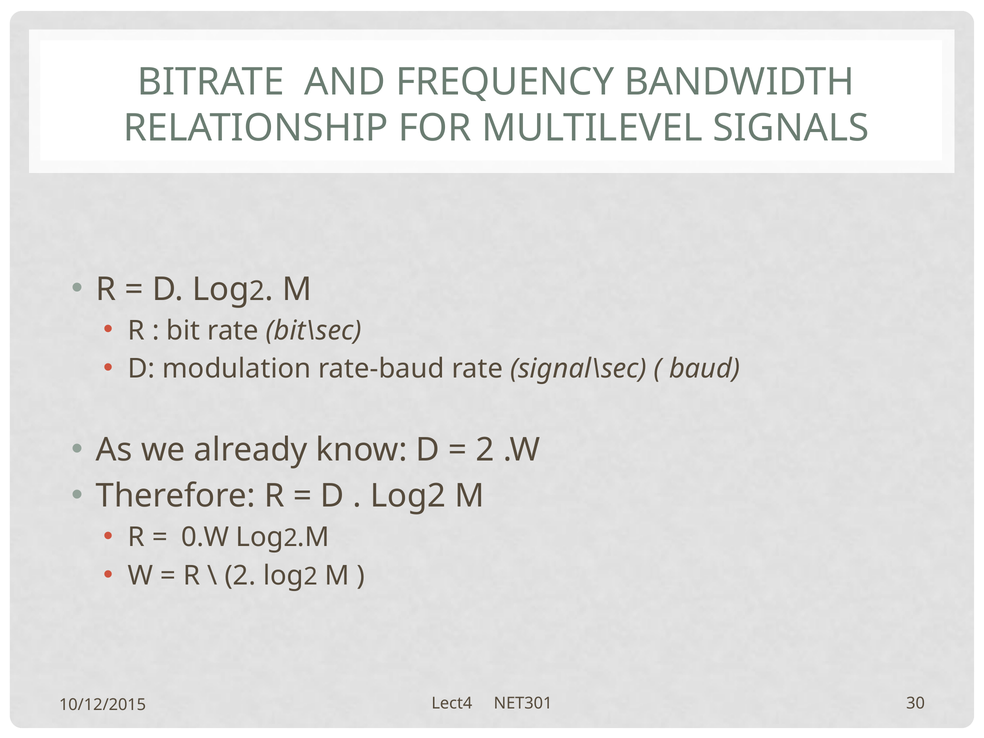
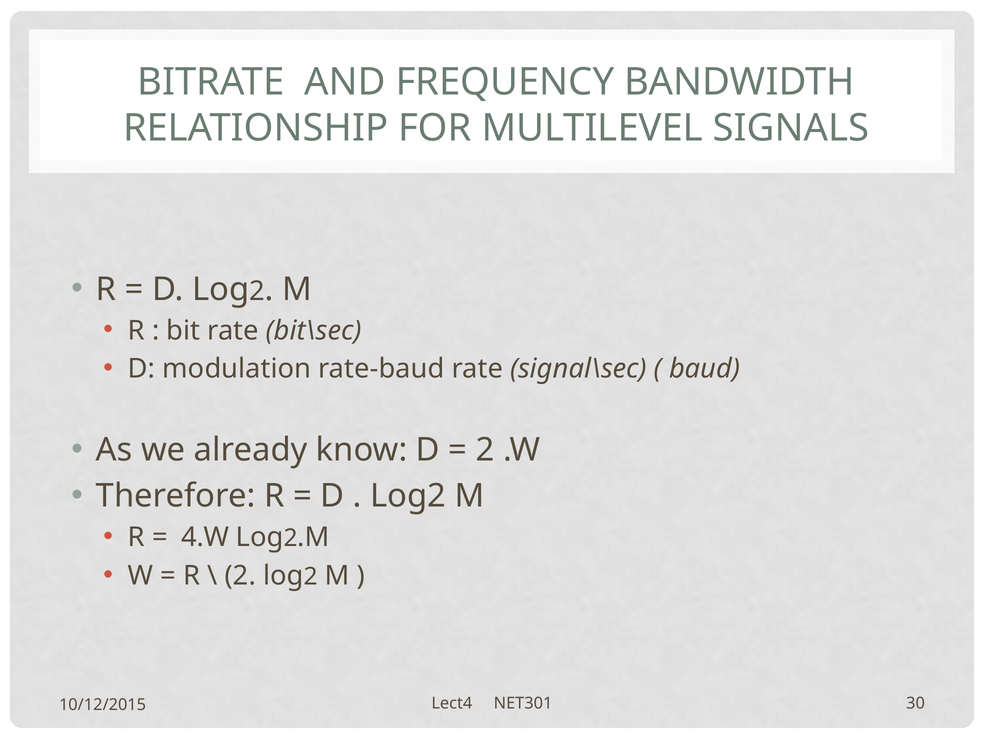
0.W: 0.W -> 4.W
